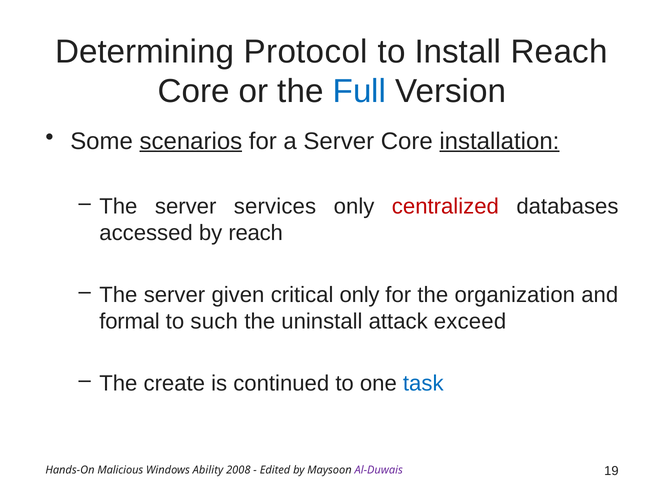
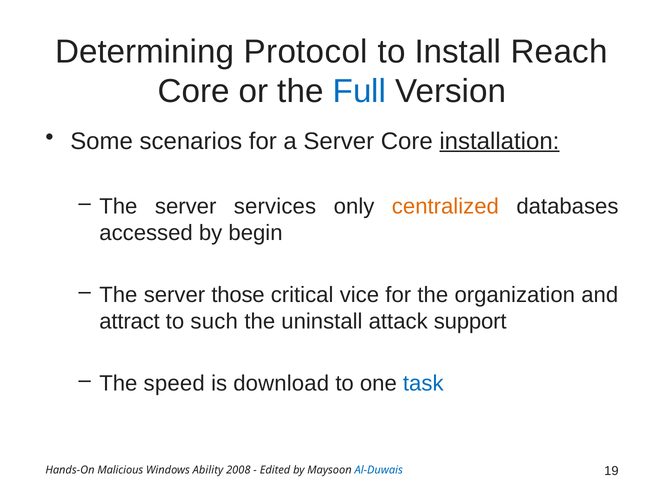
scenarios underline: present -> none
centralized colour: red -> orange
by reach: reach -> begin
given: given -> those
critical only: only -> vice
formal: formal -> attract
exceed: exceed -> support
create: create -> speed
continued: continued -> download
Al-Duwais colour: purple -> blue
